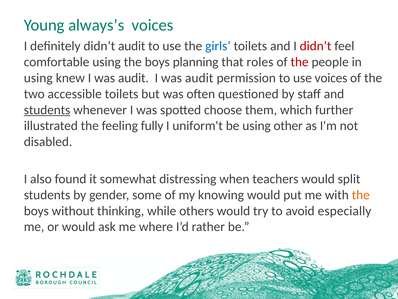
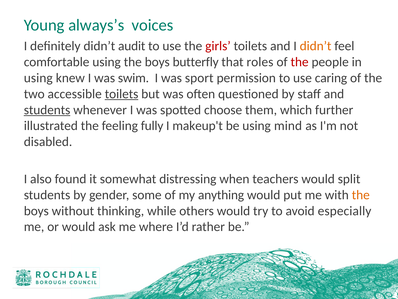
girls colour: blue -> red
didn’t at (316, 46) colour: red -> orange
planning: planning -> butterfly
knew I was audit: audit -> swim
audit at (199, 78): audit -> sport
use voices: voices -> caring
toilets at (122, 94) underline: none -> present
uniform't: uniform't -> makeup't
other: other -> mind
knowing: knowing -> anything
